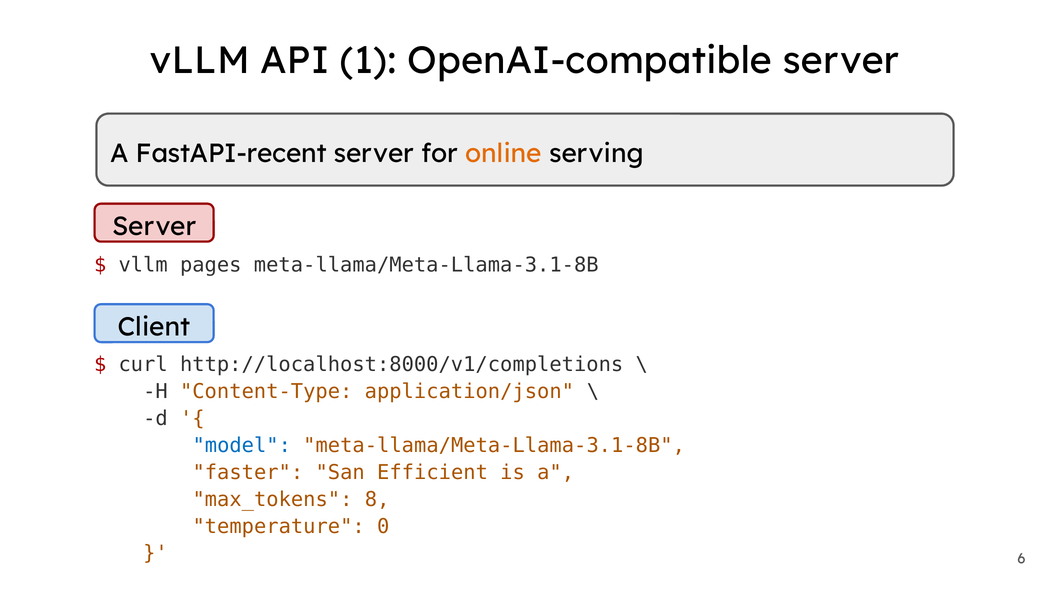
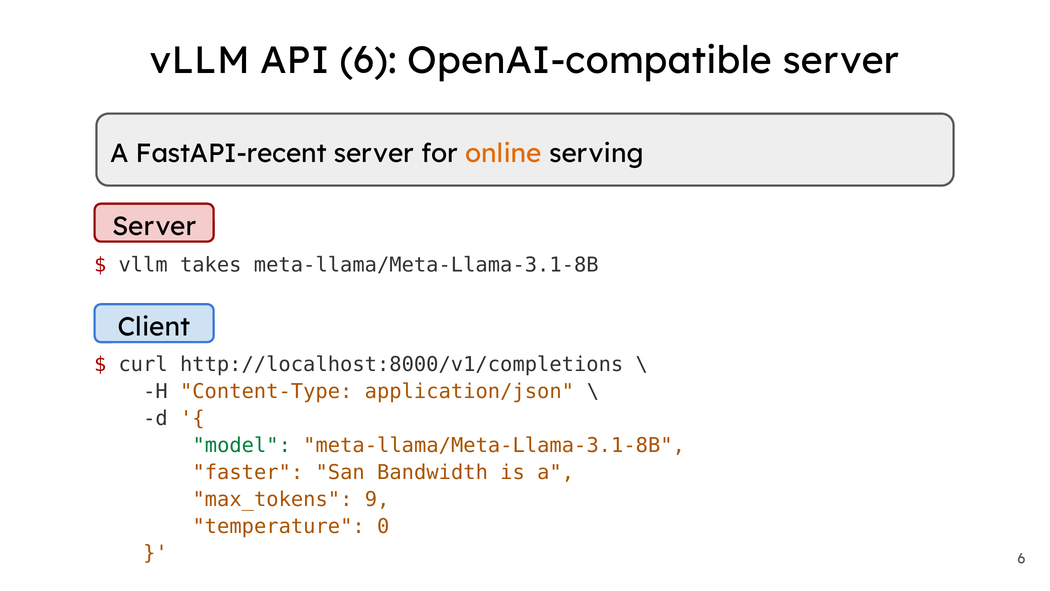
API 1: 1 -> 6
pages: pages -> takes
model colour: blue -> green
Efficient: Efficient -> Bandwidth
8: 8 -> 9
